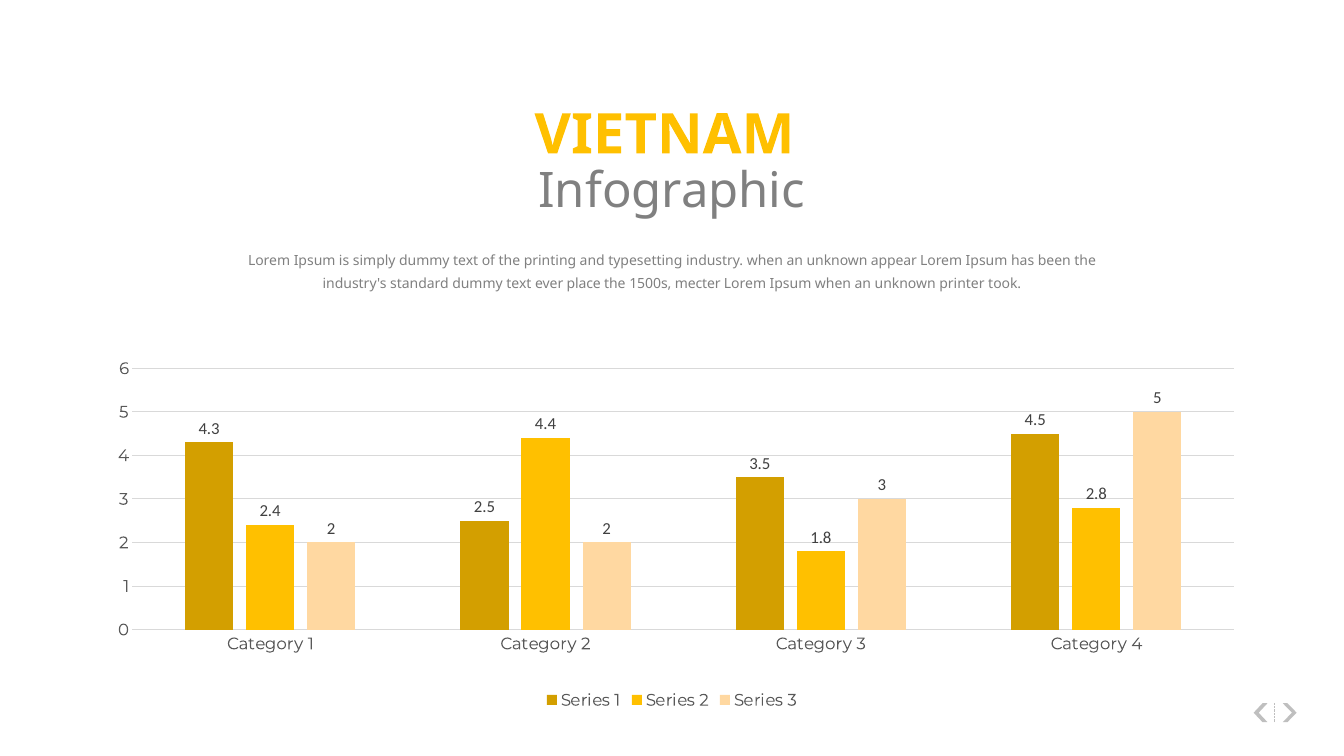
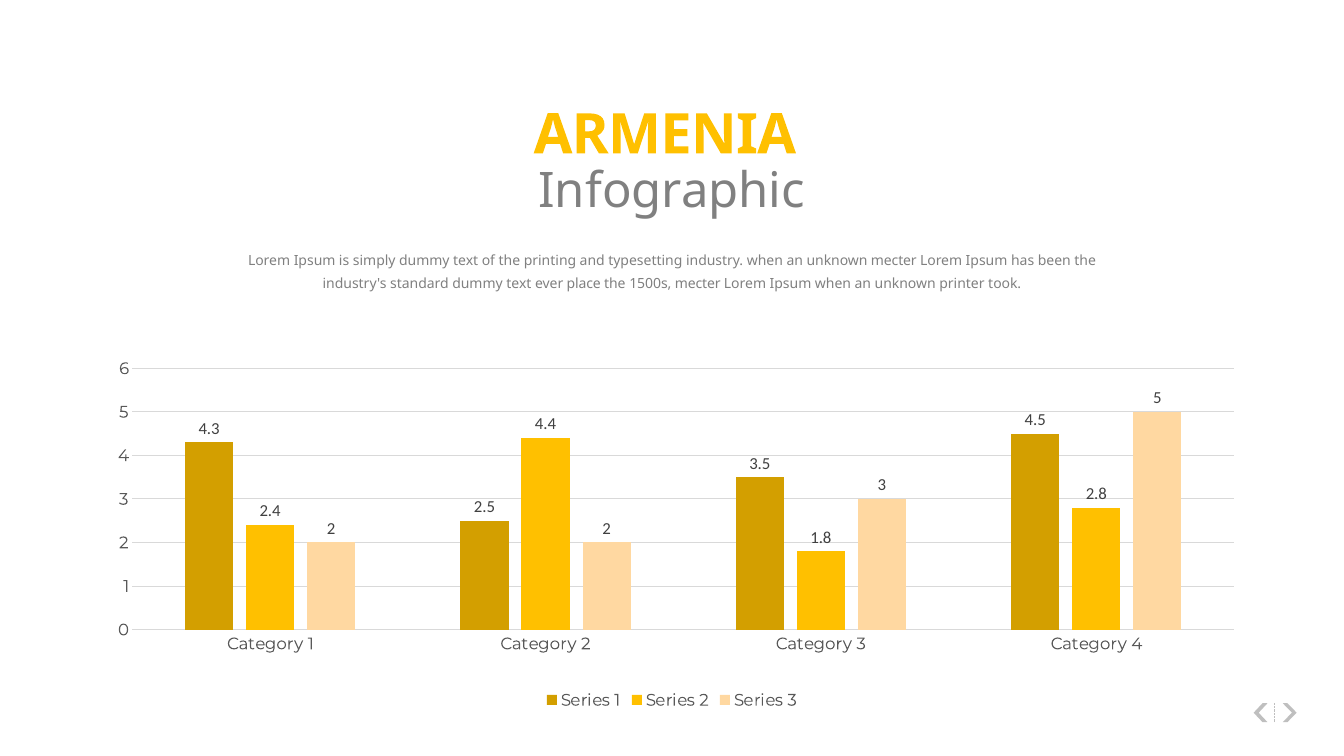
VIETNAM: VIETNAM -> ARMENIA
unknown appear: appear -> mecter
